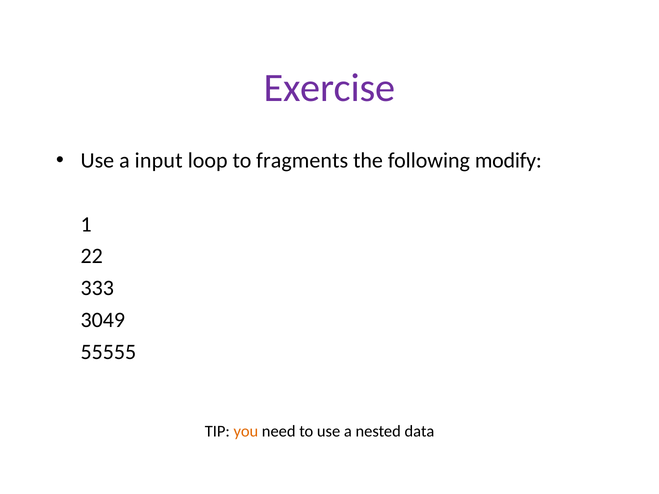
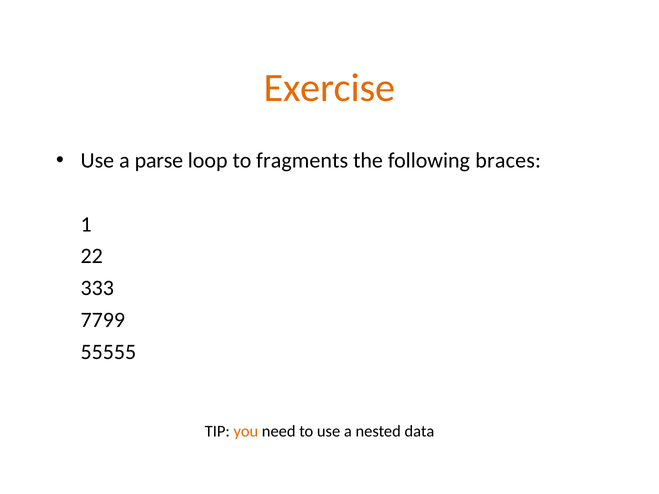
Exercise colour: purple -> orange
input: input -> parse
modify: modify -> braces
3049: 3049 -> 7799
